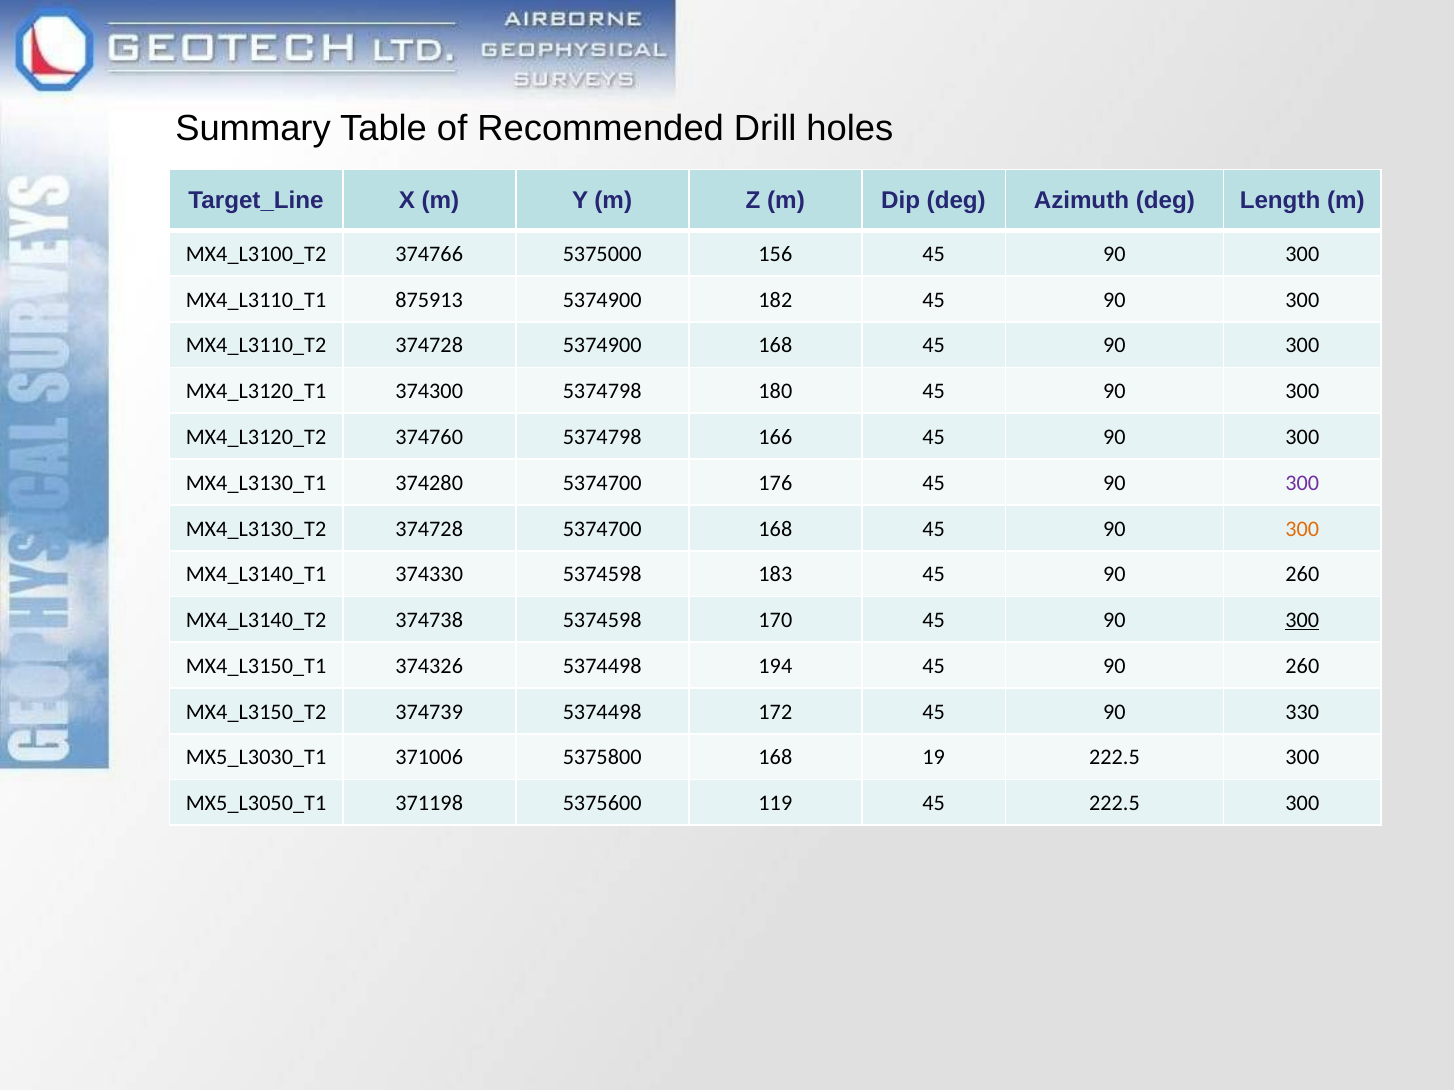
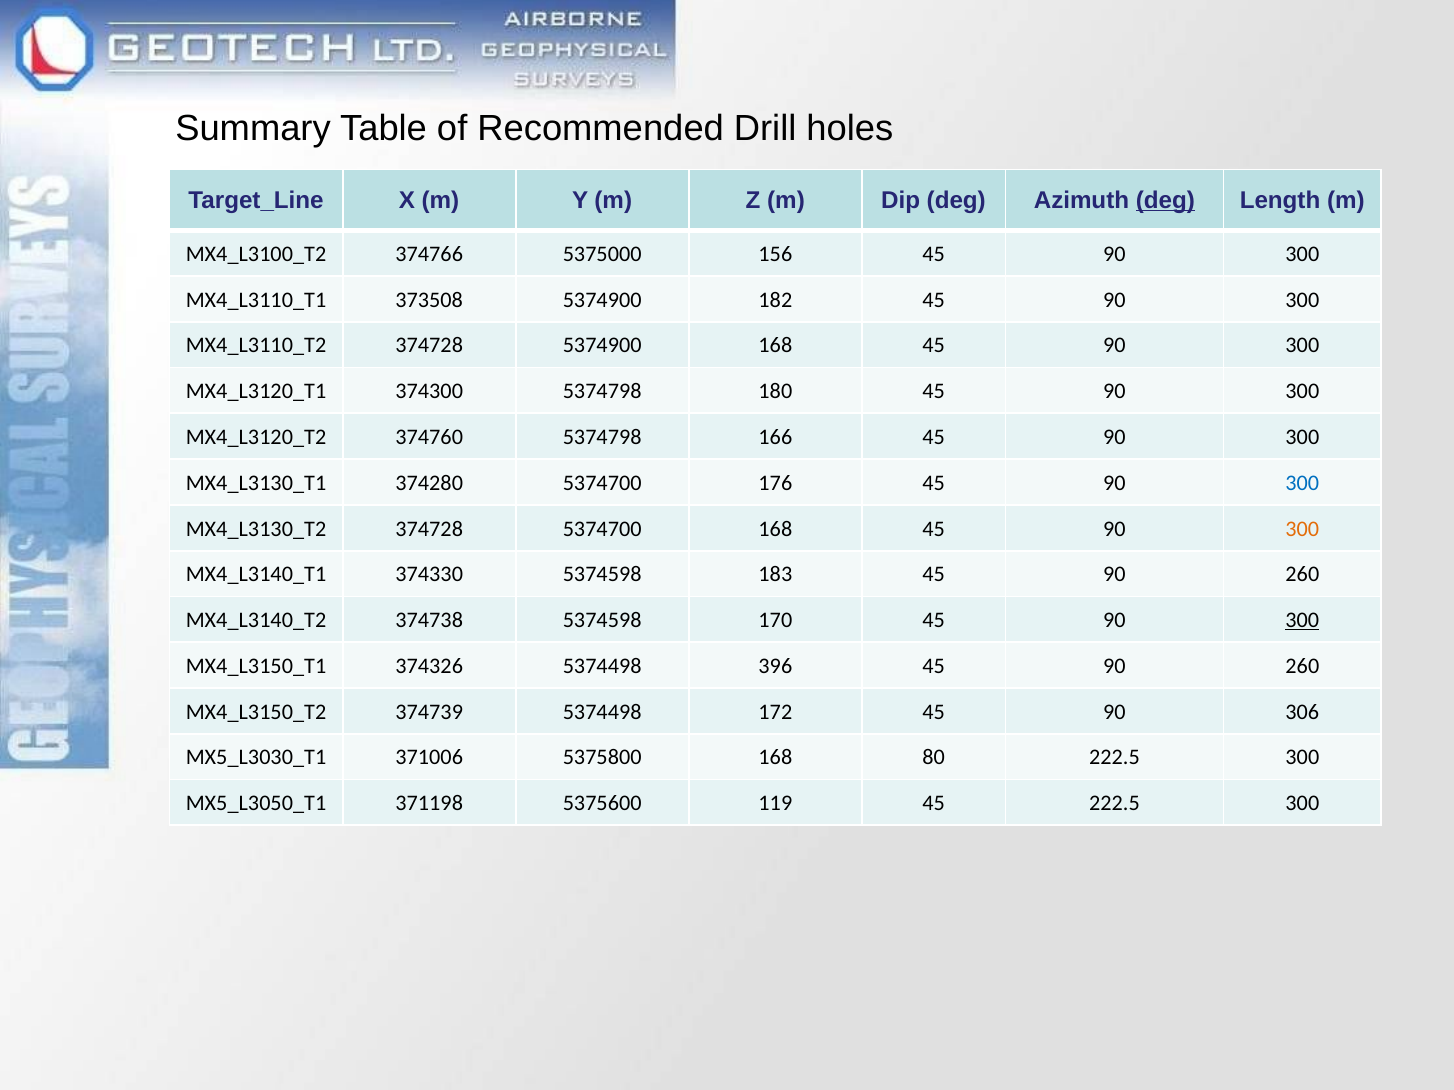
deg at (1165, 200) underline: none -> present
875913: 875913 -> 373508
300 at (1302, 483) colour: purple -> blue
194: 194 -> 396
330: 330 -> 306
19: 19 -> 80
